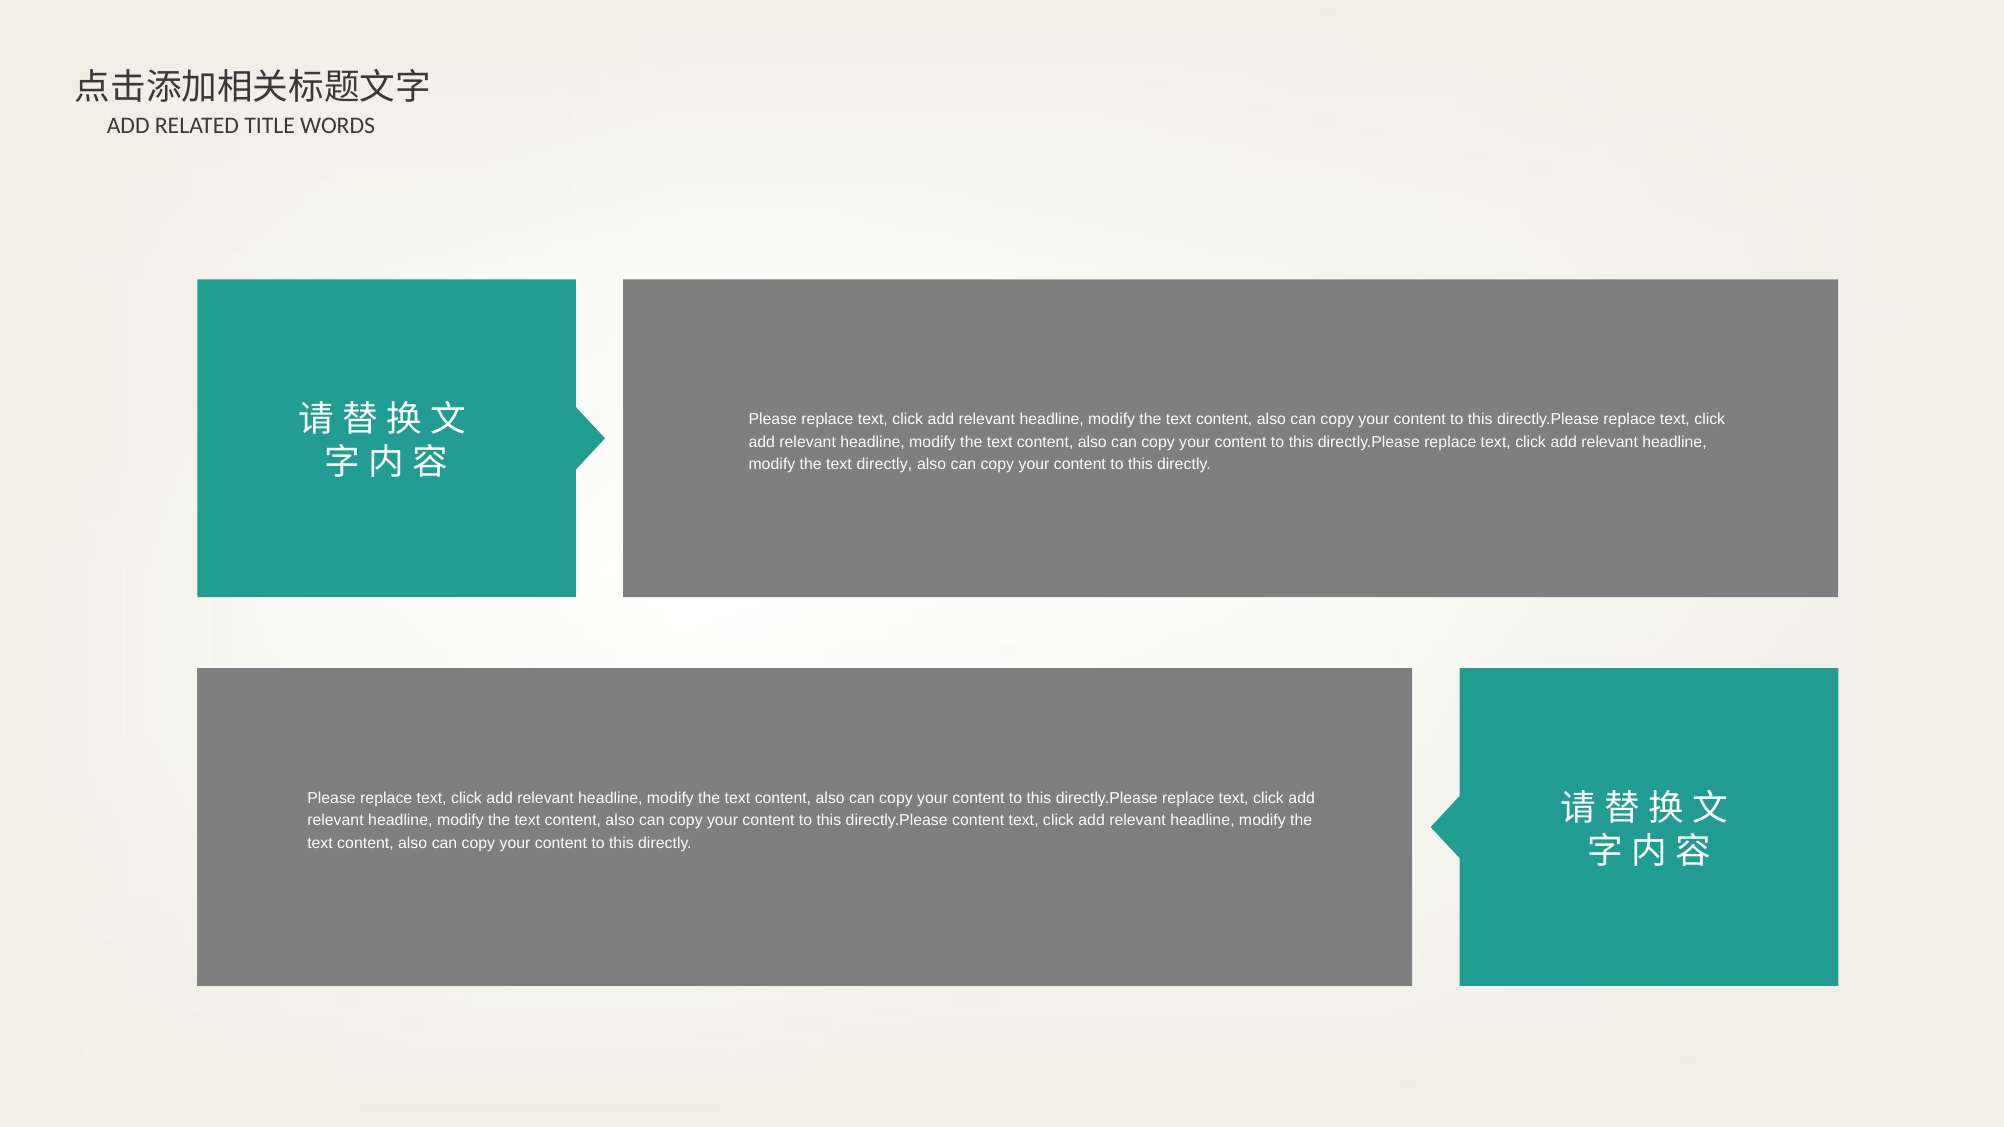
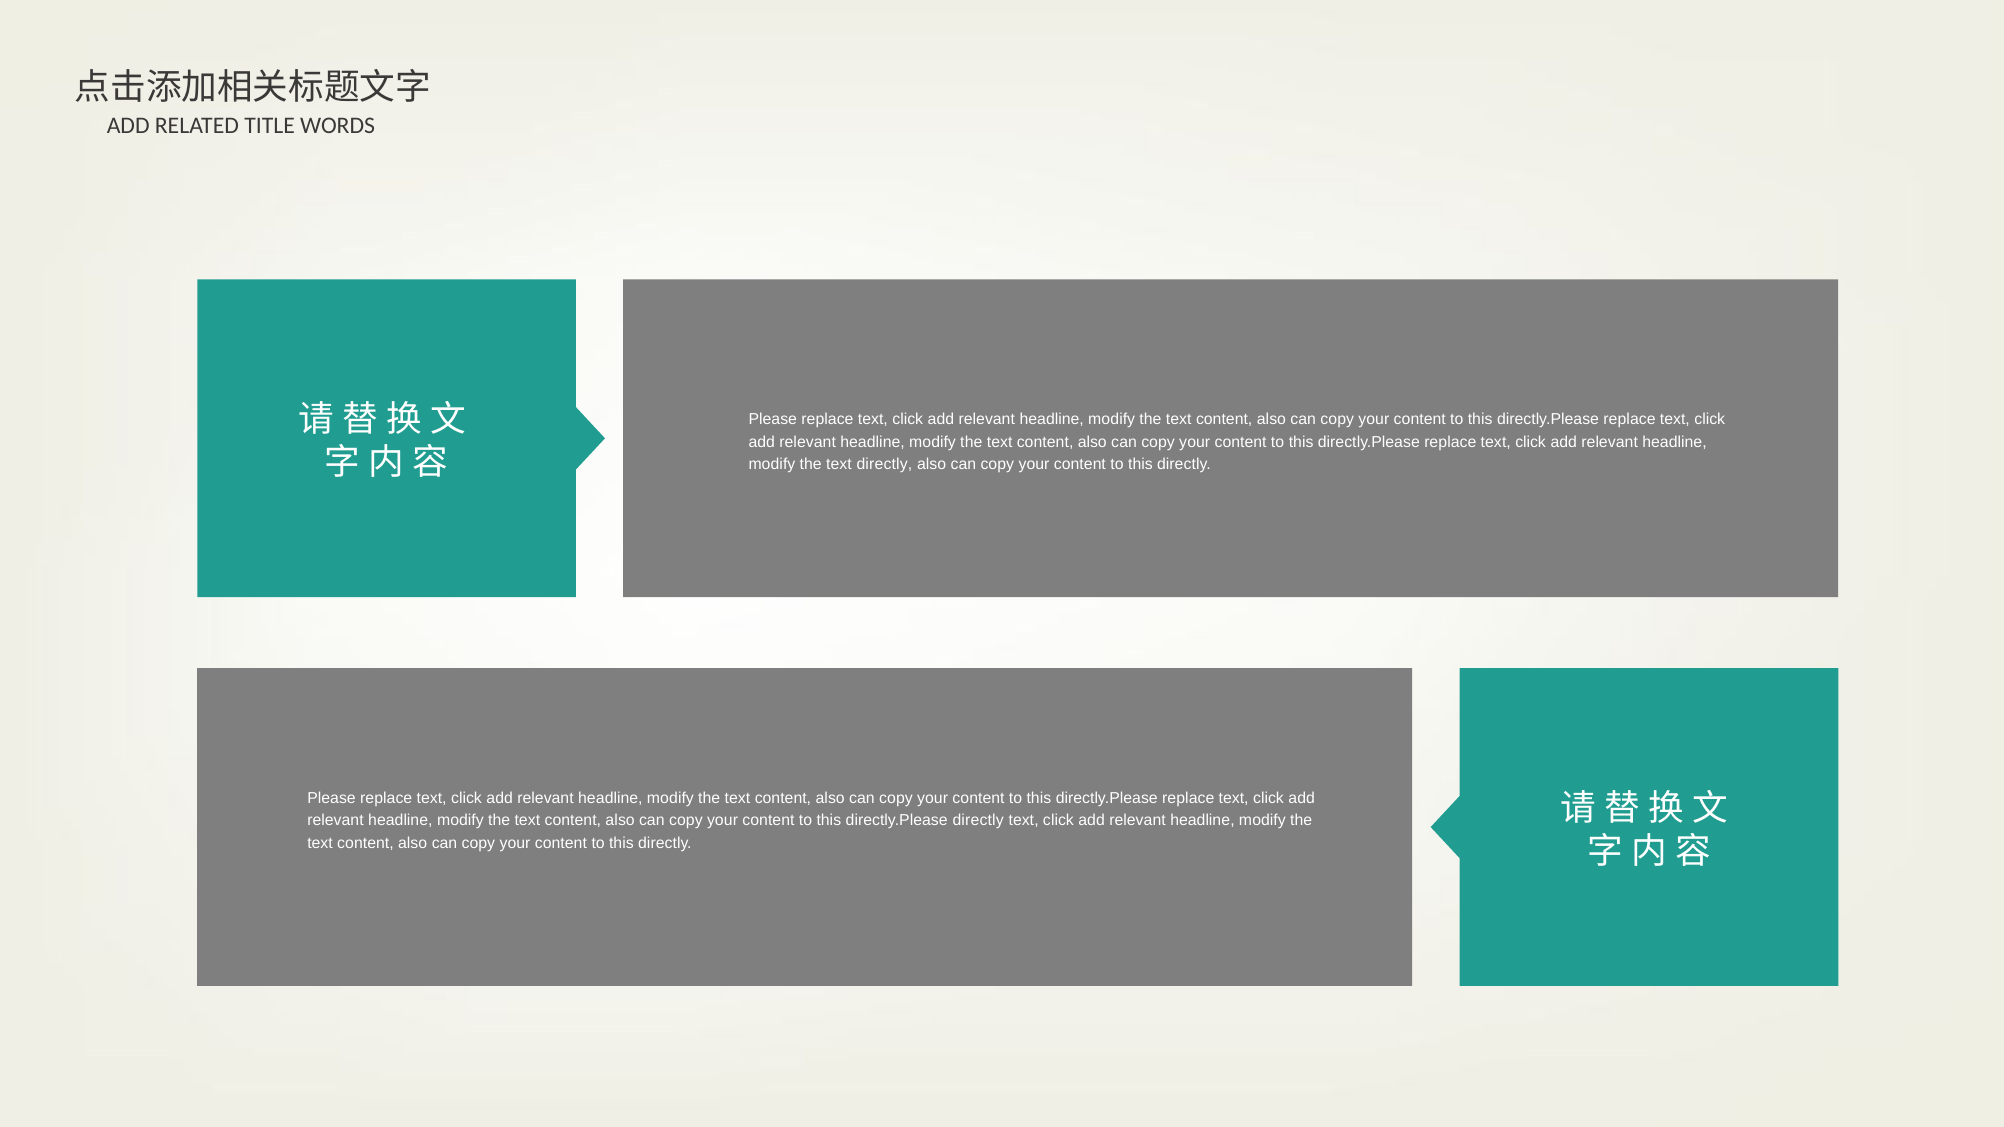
directly.Please content: content -> directly
